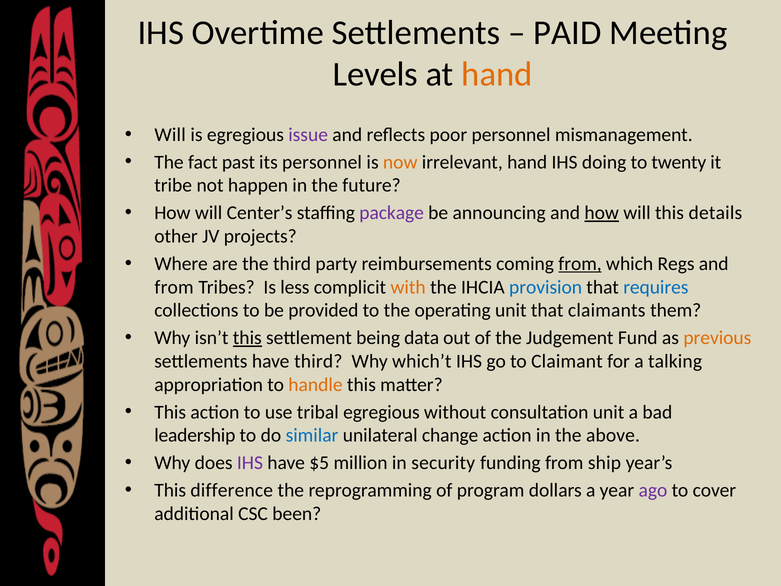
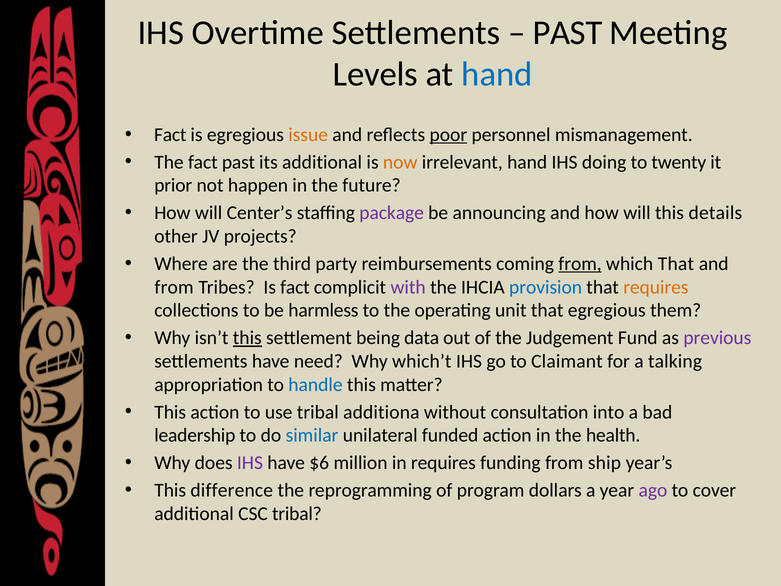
PAID at (567, 33): PAID -> PAST
hand at (497, 74) colour: orange -> blue
Will at (170, 135): Will -> Fact
issue colour: purple -> orange
poor underline: none -> present
its personnel: personnel -> additional
tribe: tribe -> prior
how at (602, 213) underline: present -> none
which Regs: Regs -> That
Is less: less -> fact
with colour: orange -> purple
requires at (656, 287) colour: blue -> orange
provided: provided -> harmless
that claimants: claimants -> egregious
previous colour: orange -> purple
have third: third -> need
handle colour: orange -> blue
tribal egregious: egregious -> additiona
consultation unit: unit -> into
change: change -> funded
above: above -> health
$5: $5 -> $6
in security: security -> requires
CSC been: been -> tribal
